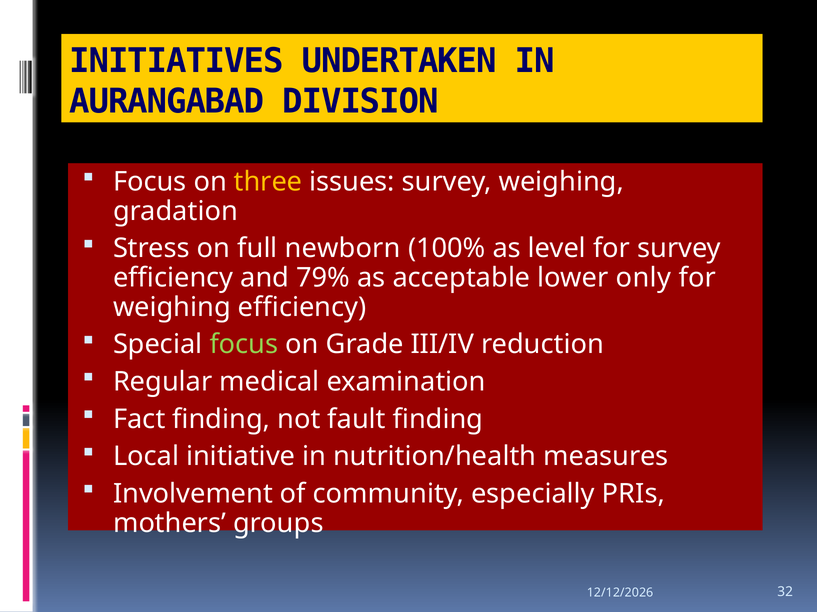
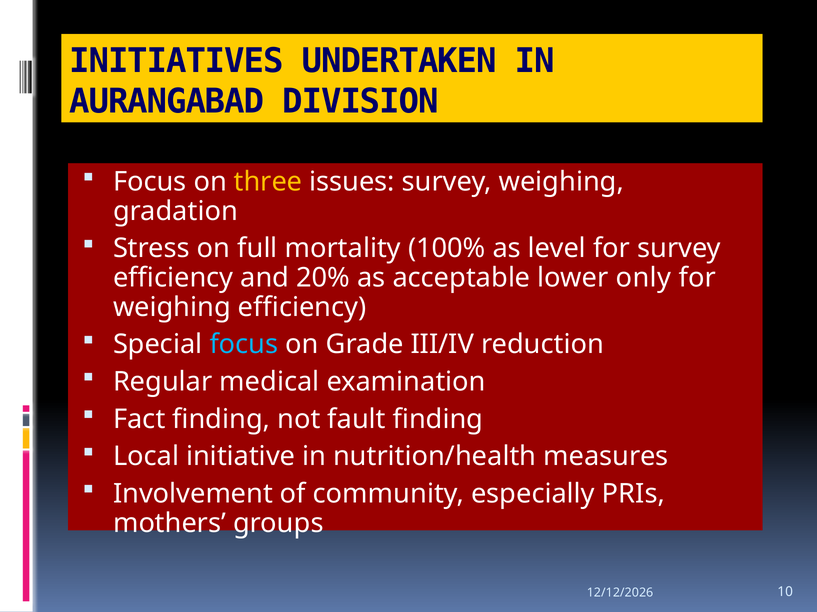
newborn: newborn -> mortality
79%: 79% -> 20%
focus at (244, 345) colour: light green -> light blue
32: 32 -> 10
